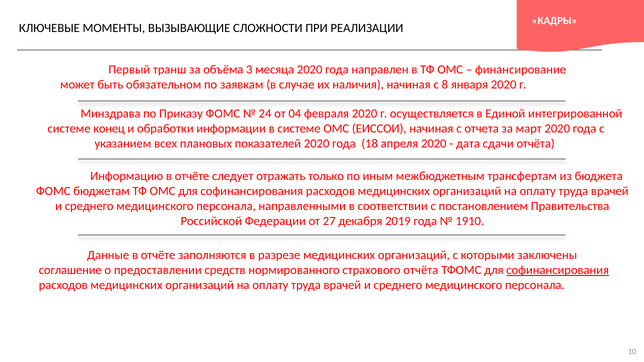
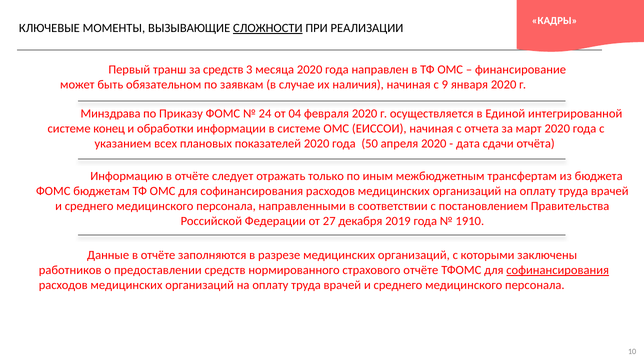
СЛОЖНОСТИ underline: none -> present
за объёма: объёма -> средств
8: 8 -> 9
18: 18 -> 50
соглашение: соглашение -> работников
страхового отчёта: отчёта -> отчёте
